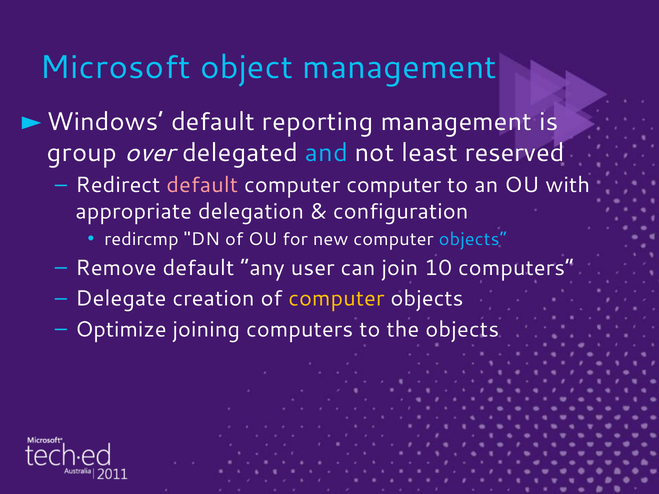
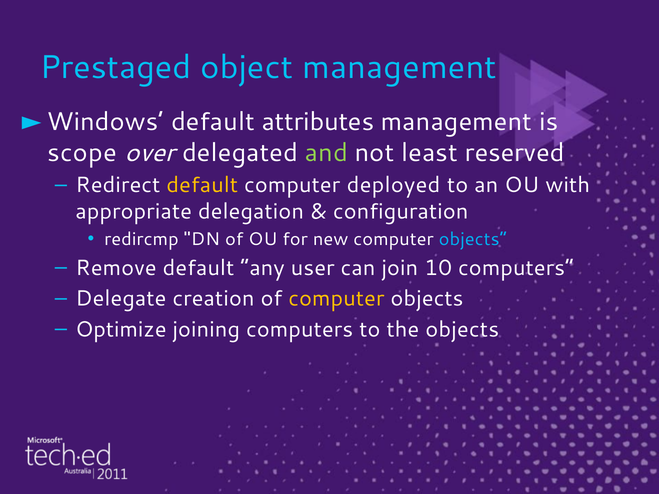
Microsoft: Microsoft -> Prestaged
reporting: reporting -> attributes
group: group -> scope
and colour: light blue -> light green
default at (202, 185) colour: pink -> yellow
computer computer: computer -> deployed
